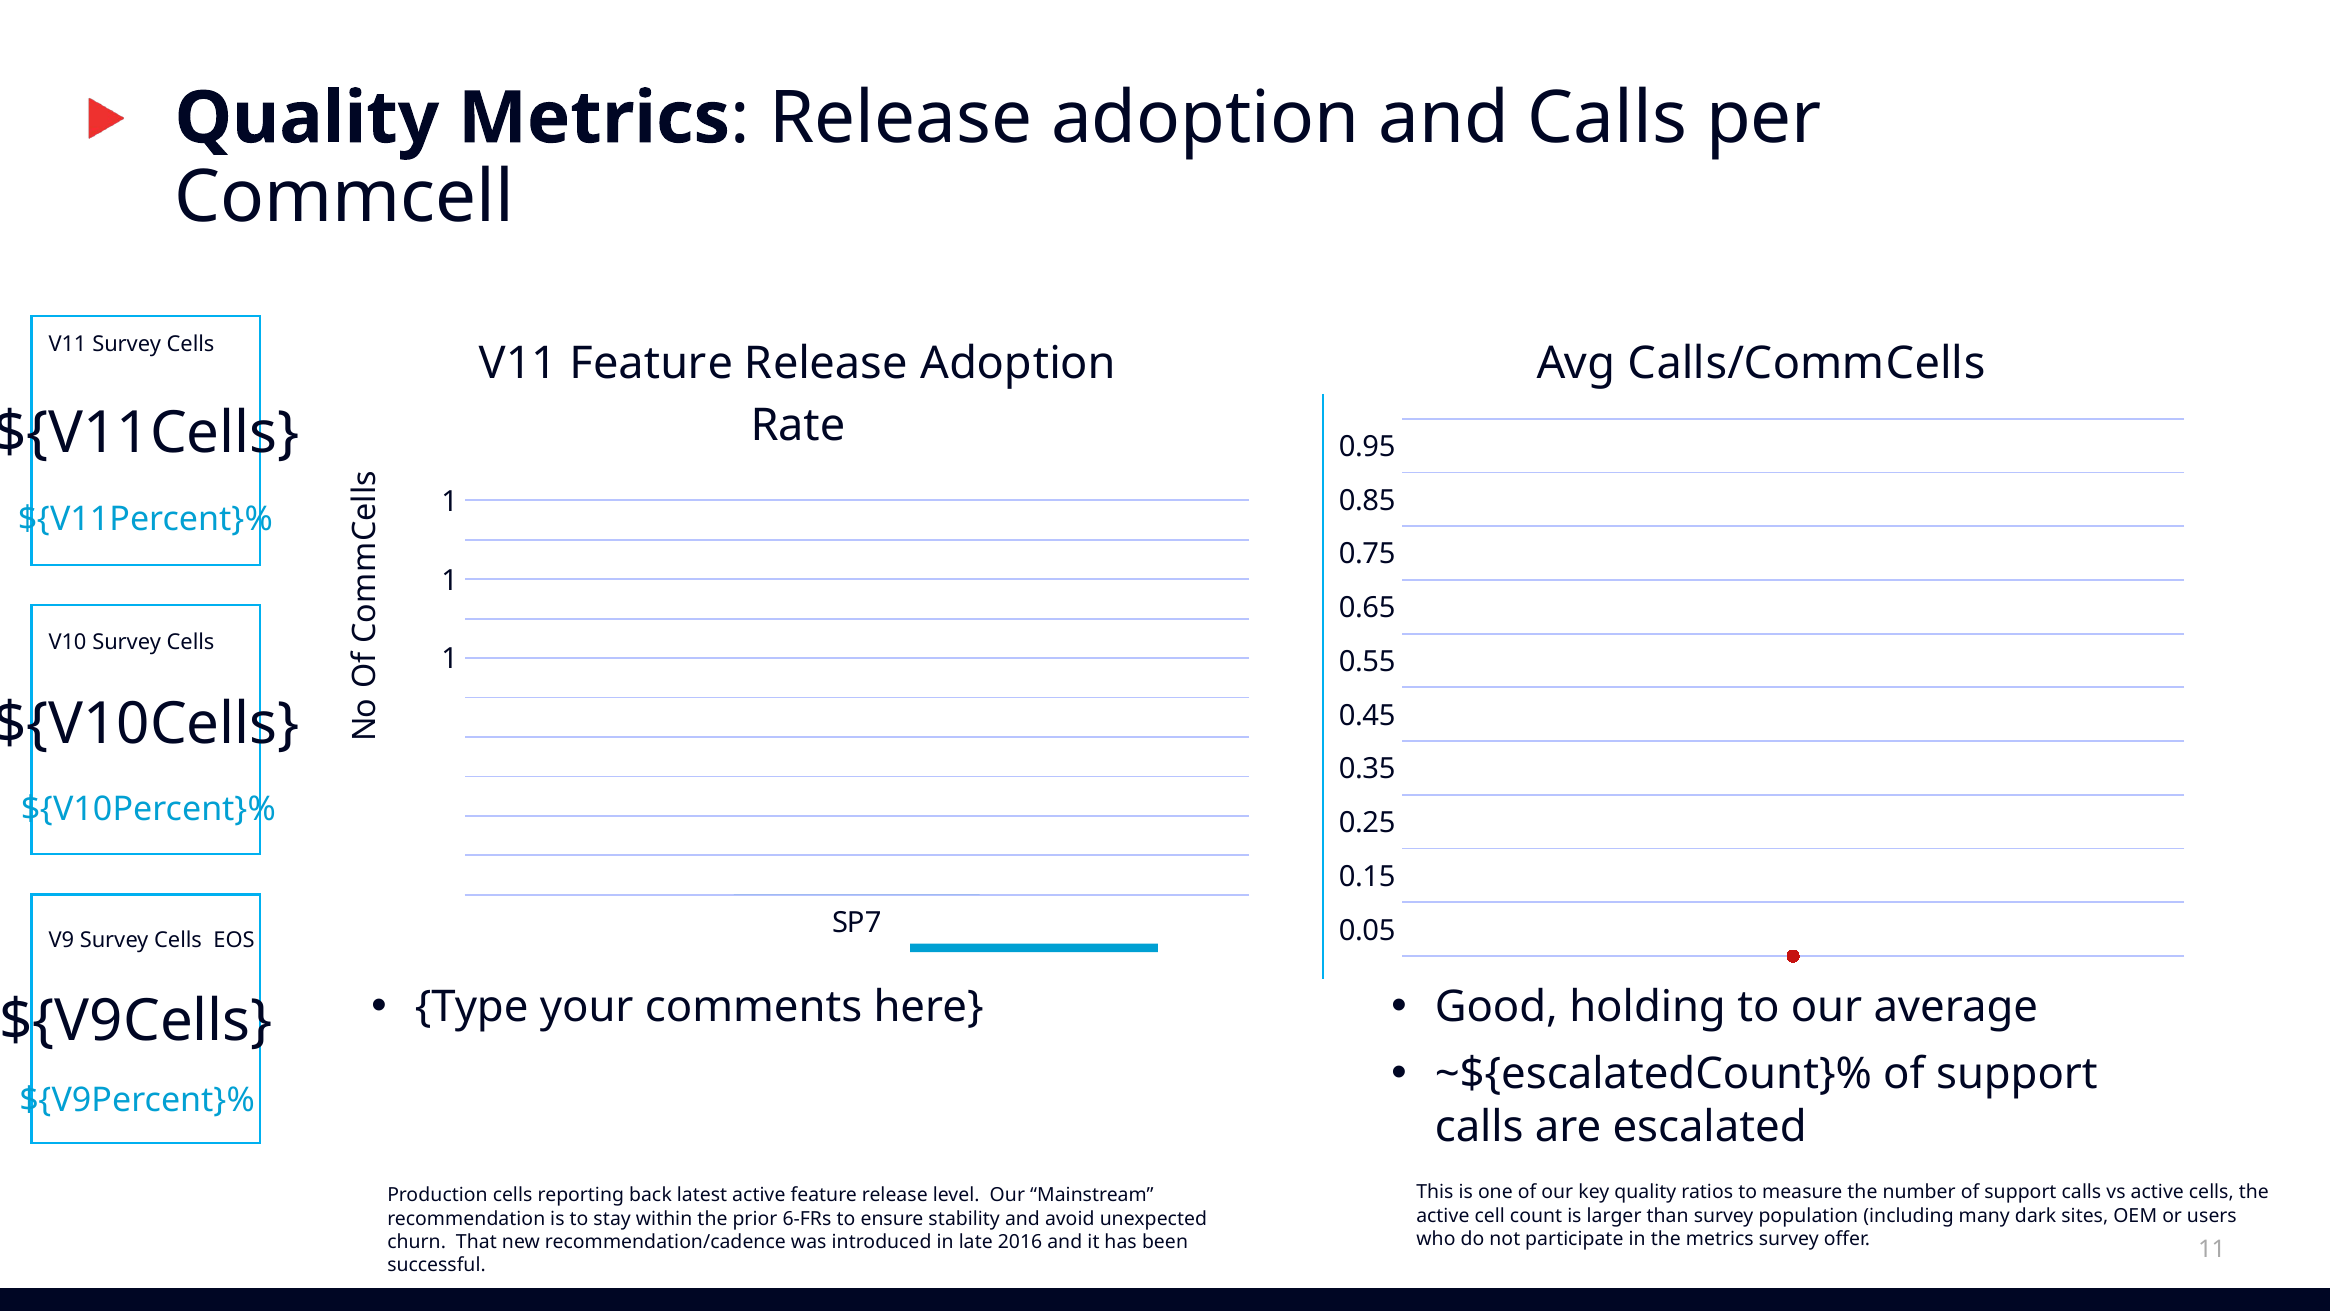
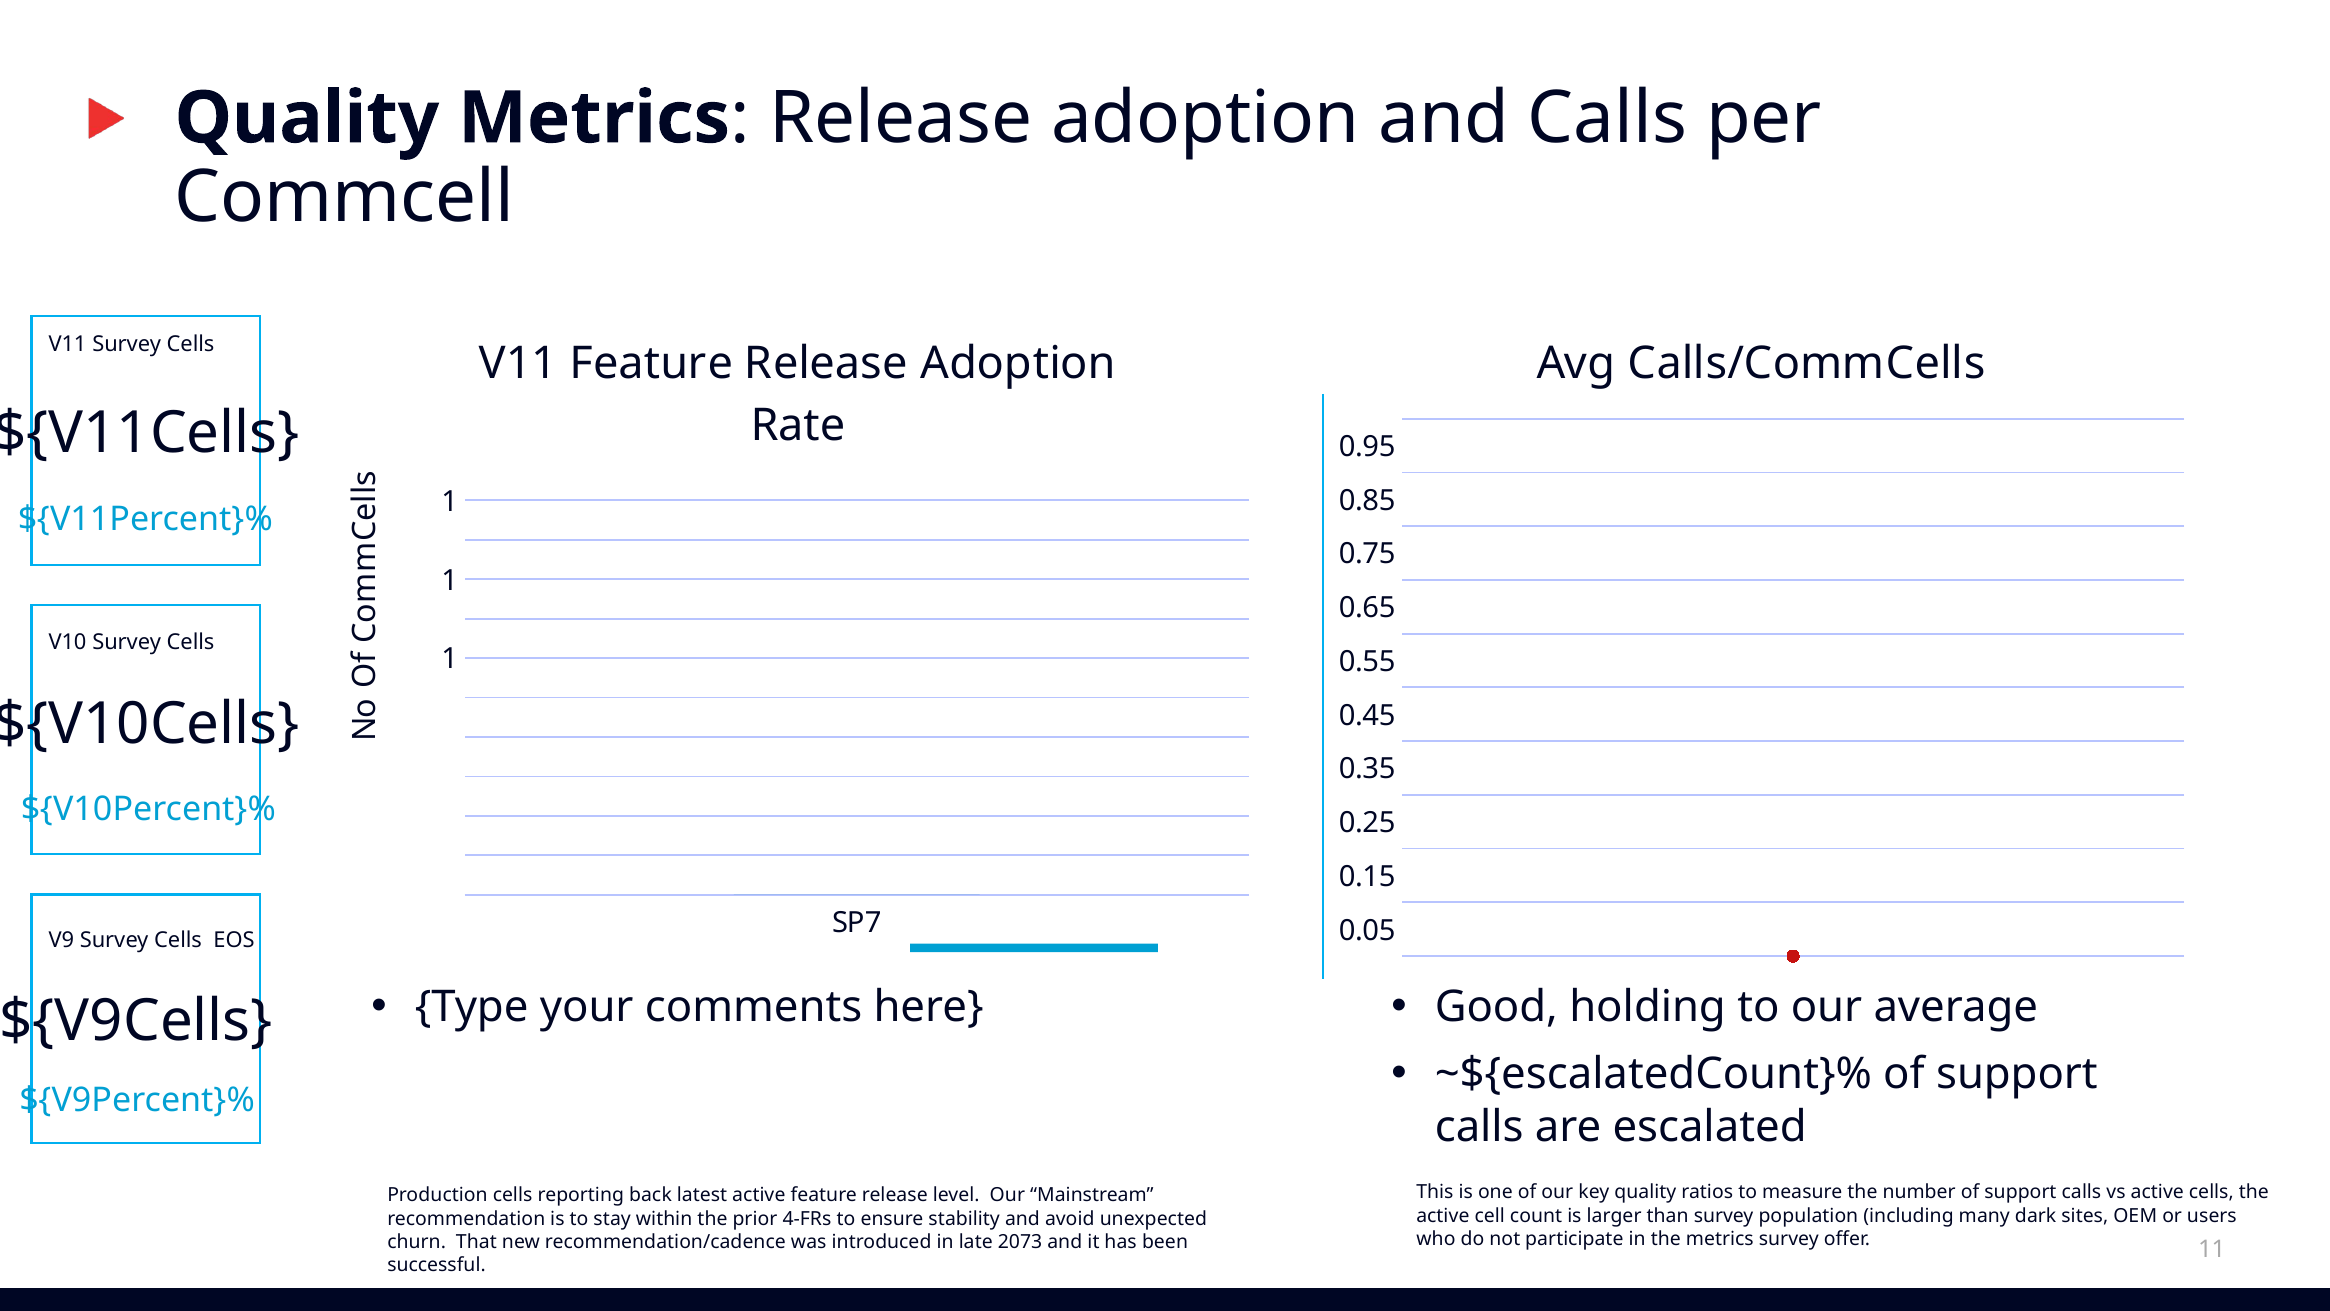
6-FRs: 6-FRs -> 4-FRs
2016: 2016 -> 2073
